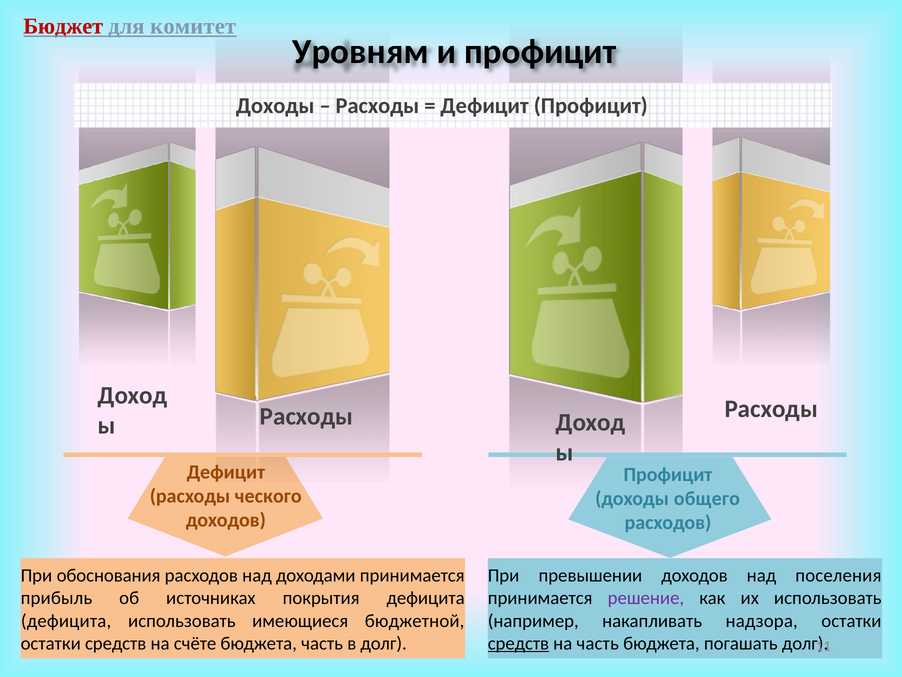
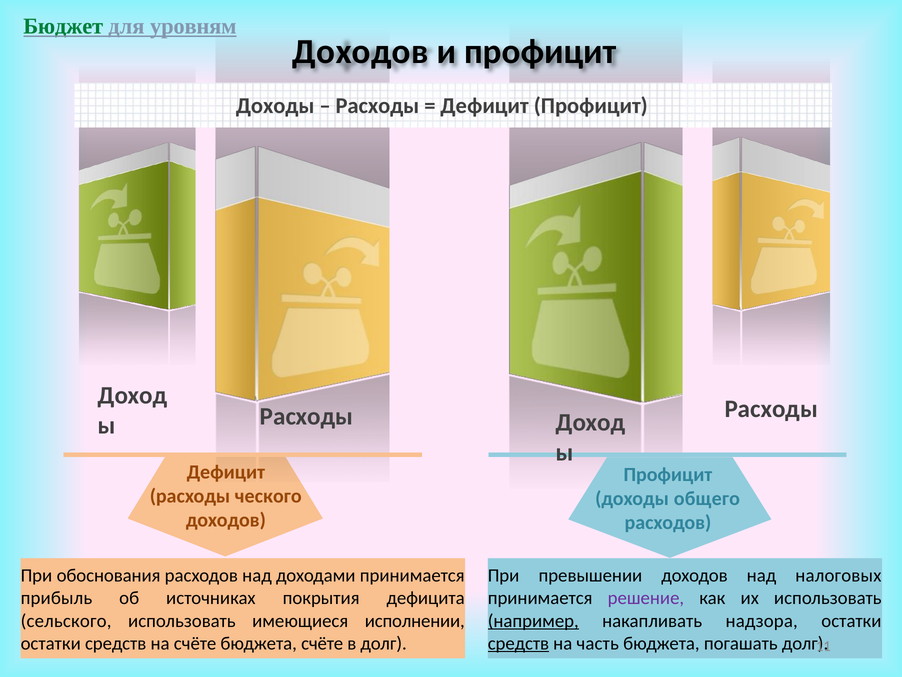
Бюджет colour: red -> green
комитет: комитет -> уровням
Уровням at (361, 52): Уровням -> Доходов
поселения: поселения -> налоговых
дефицита at (66, 620): дефицита -> сельского
бюджетной: бюджетной -> исполнении
например underline: none -> present
бюджета часть: часть -> счёте
